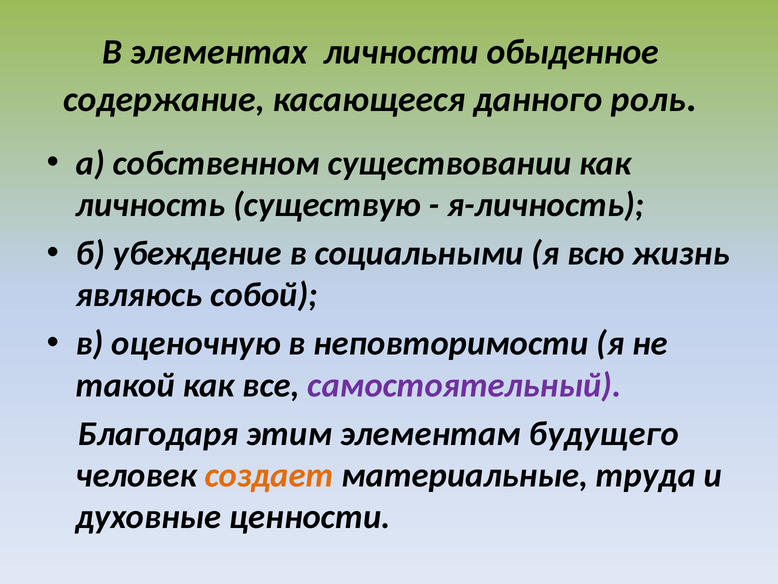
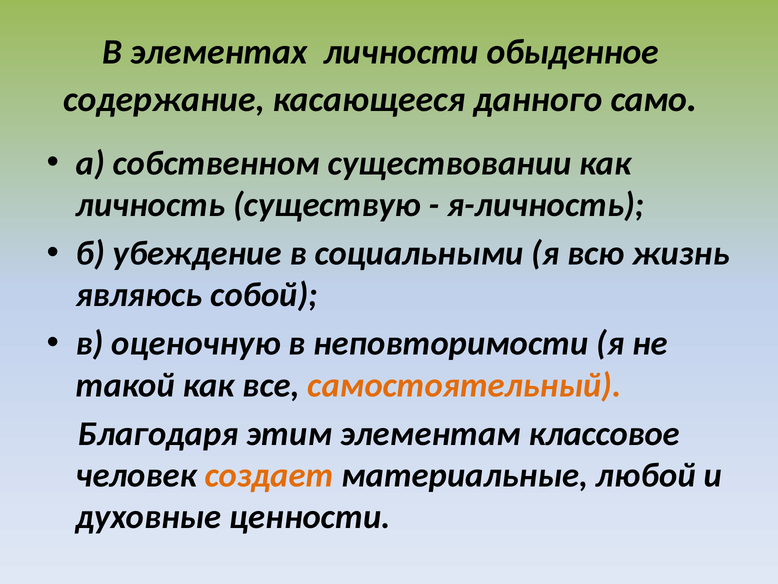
роль: роль -> само
самостоятельный colour: purple -> orange
будущего: будущего -> классовое
труда: труда -> любой
